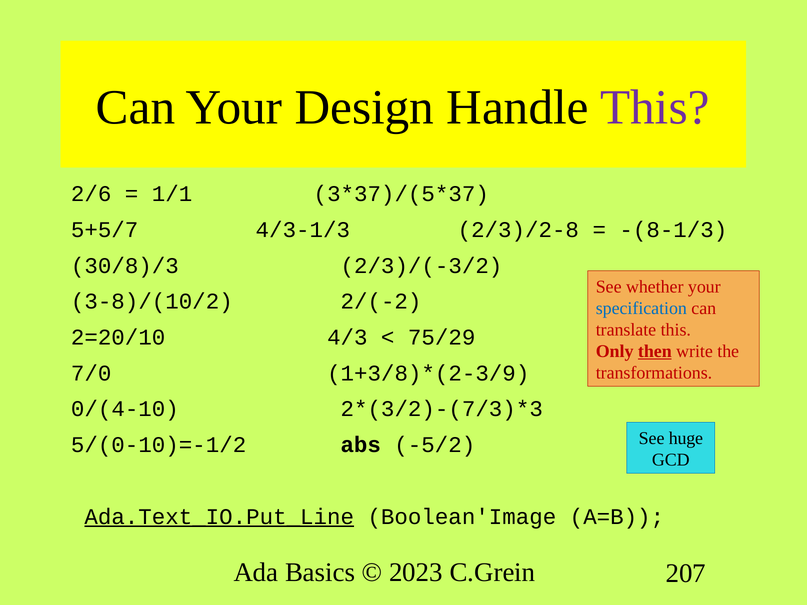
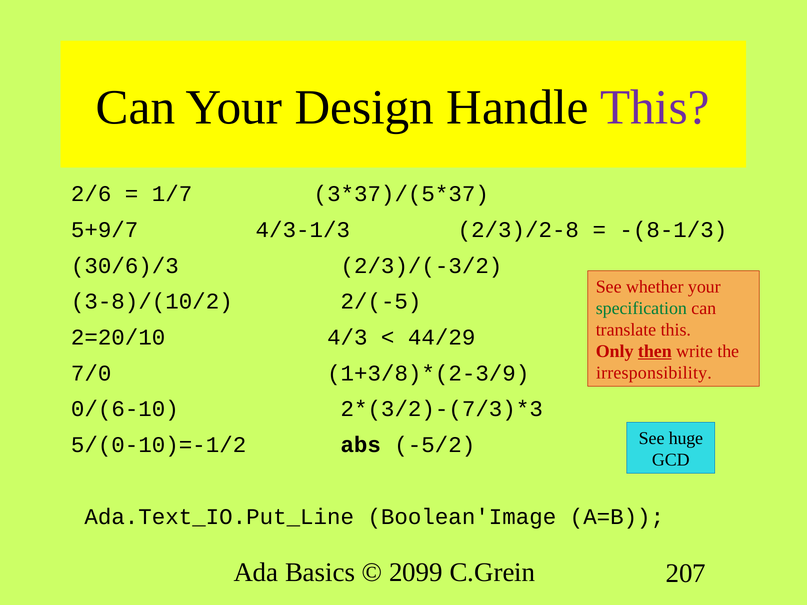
1/1: 1/1 -> 1/7
5+5/7: 5+5/7 -> 5+9/7
30/8)/3: 30/8)/3 -> 30/6)/3
2/(-2: 2/(-2 -> 2/(-5
specification colour: blue -> green
75/29: 75/29 -> 44/29
transformations: transformations -> irresponsibility
0/(4-10: 0/(4-10 -> 0/(6-10
Ada.Text_IO.Put_Line underline: present -> none
2023: 2023 -> 2099
